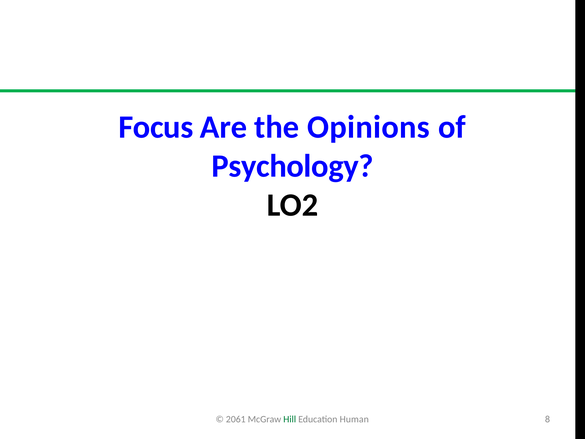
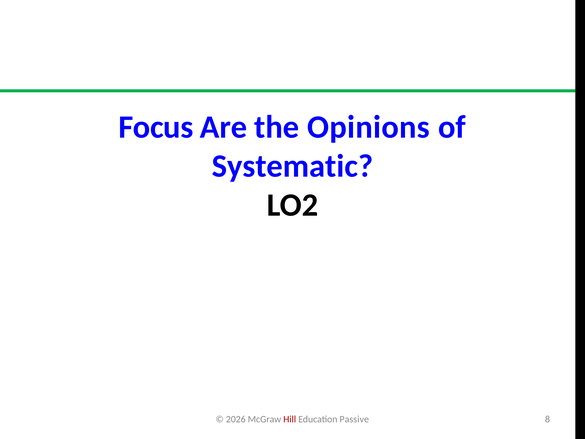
Psychology: Psychology -> Systematic
2061: 2061 -> 2026
Hill colour: green -> red
Human: Human -> Passive
